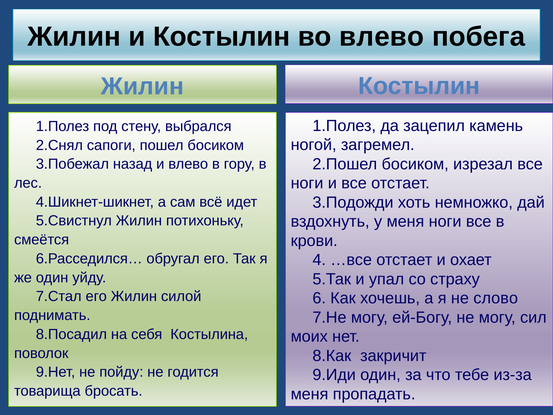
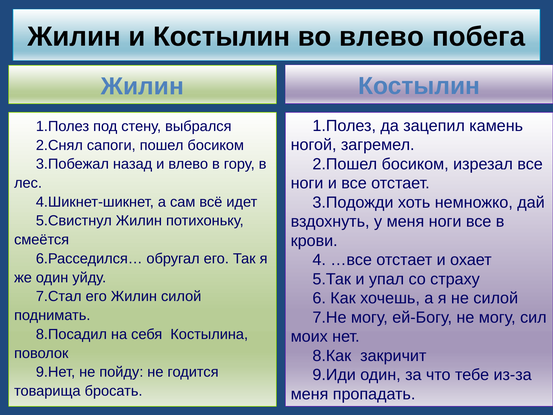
не слово: слово -> силой
